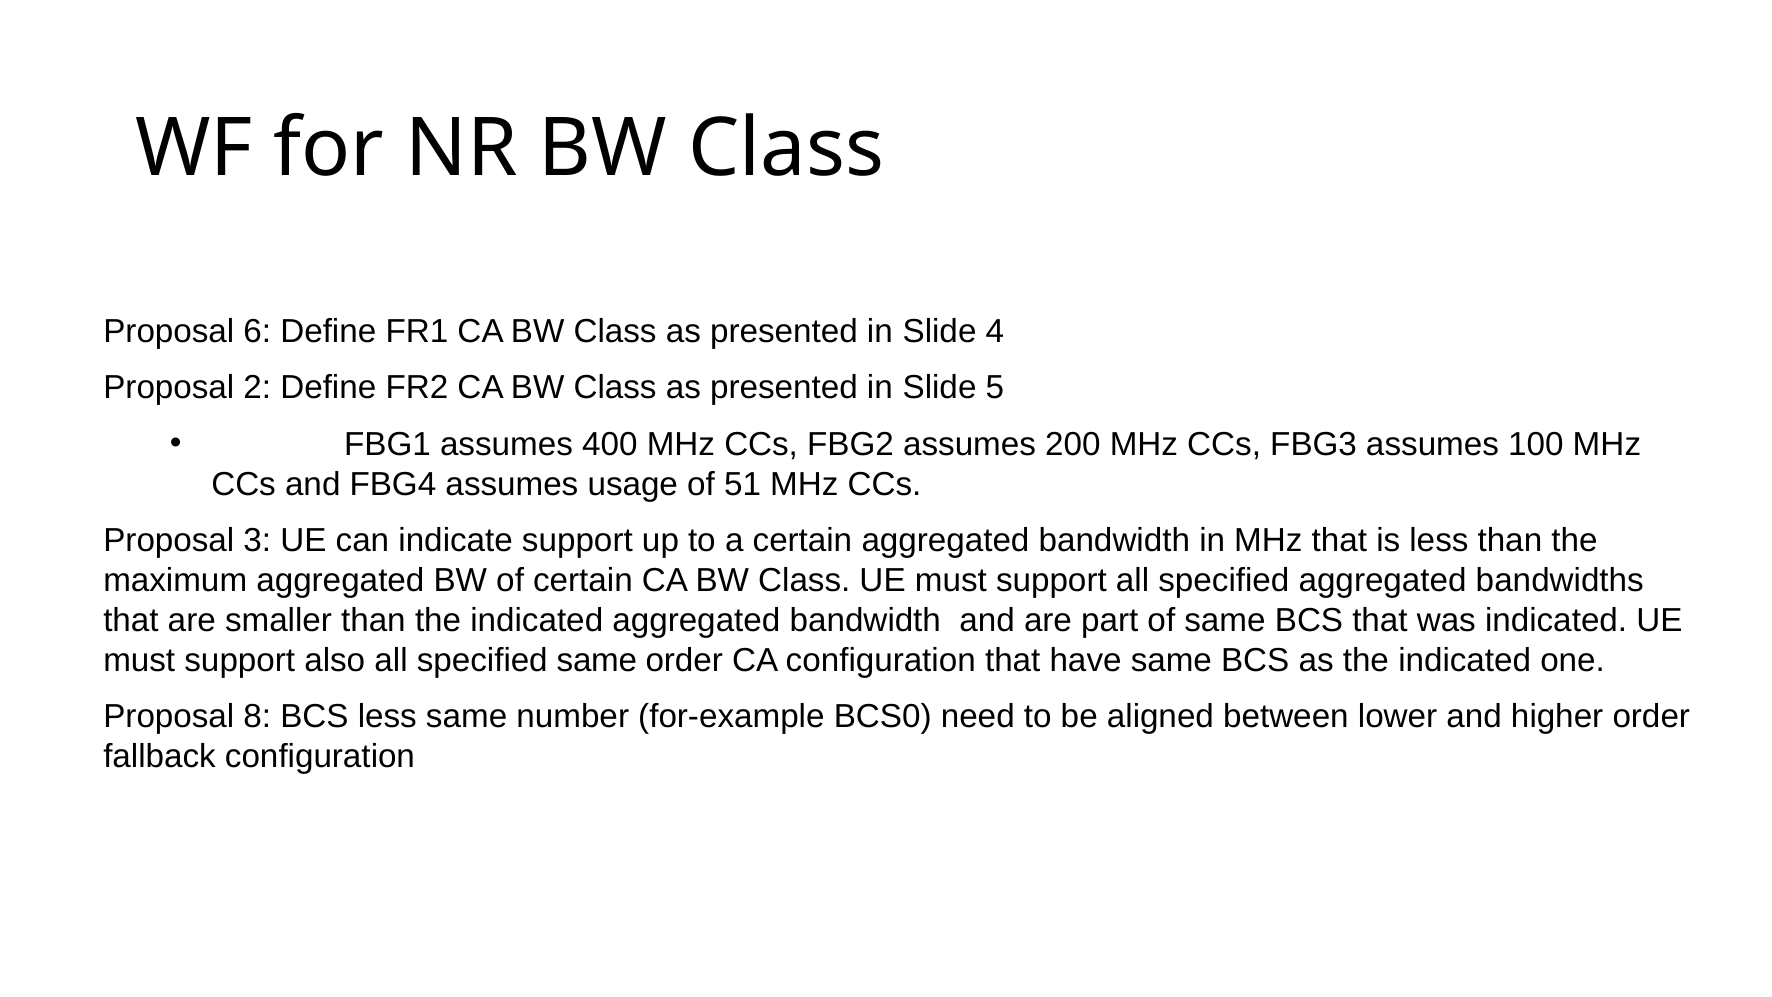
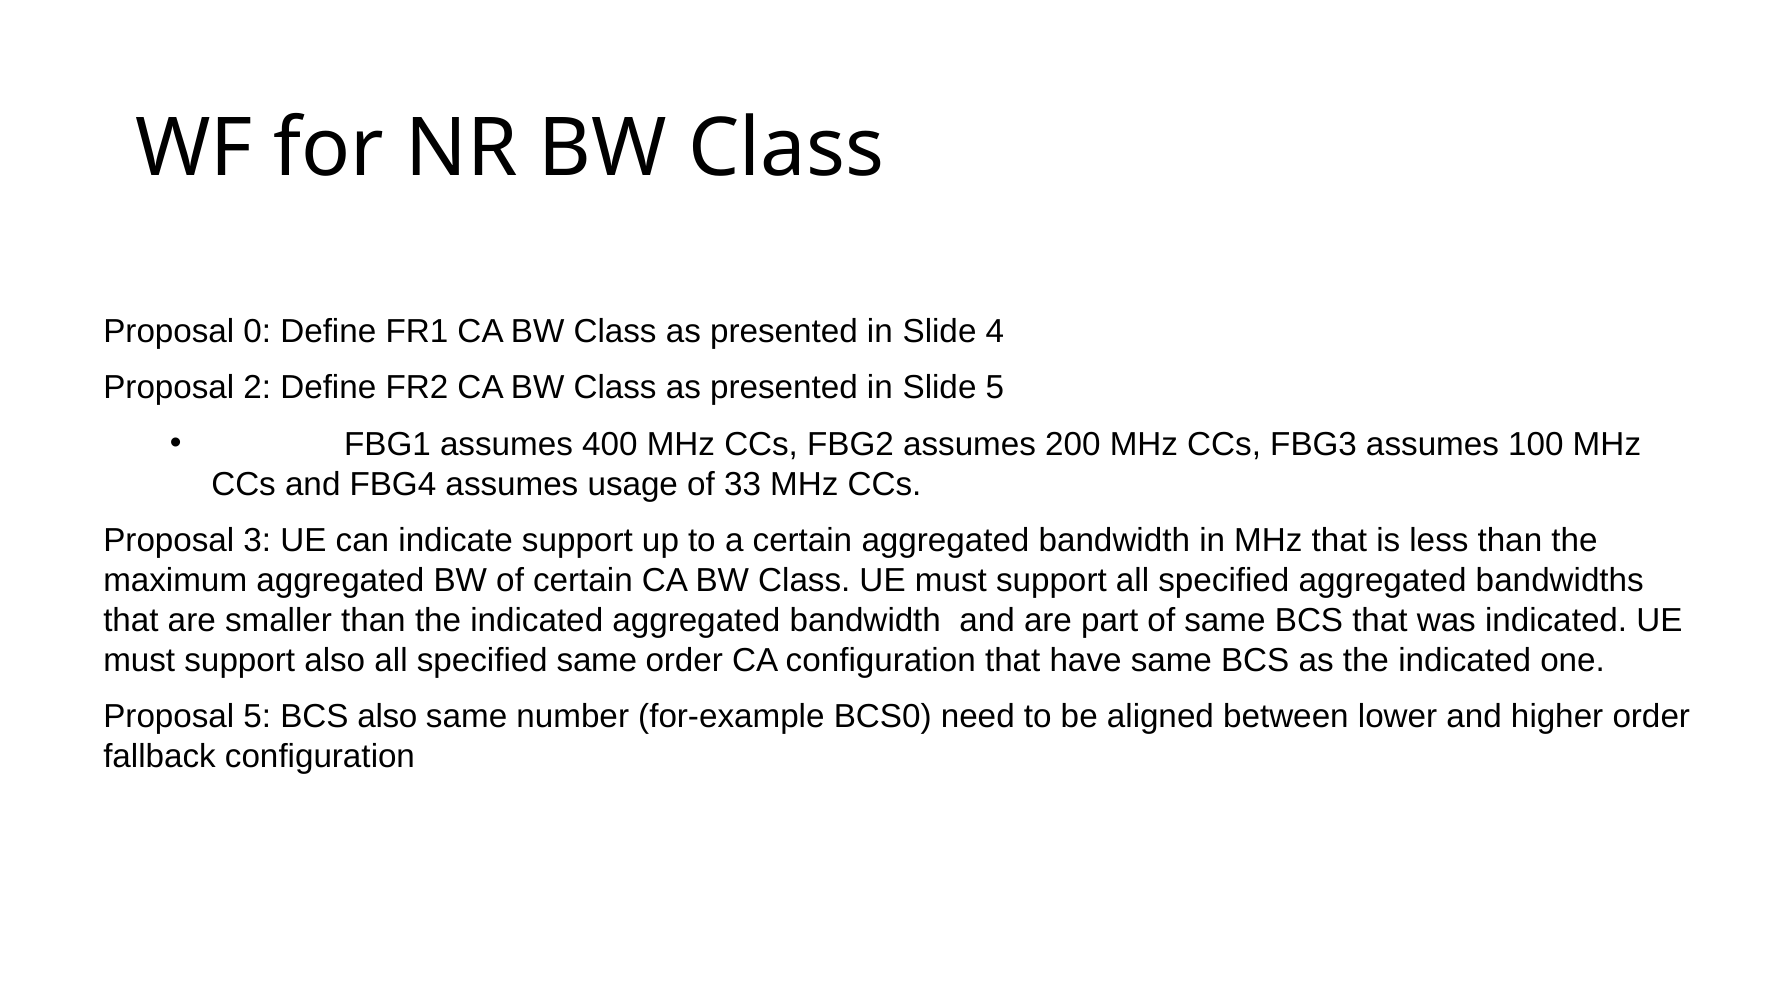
6: 6 -> 0
51: 51 -> 33
Proposal 8: 8 -> 5
BCS less: less -> also
